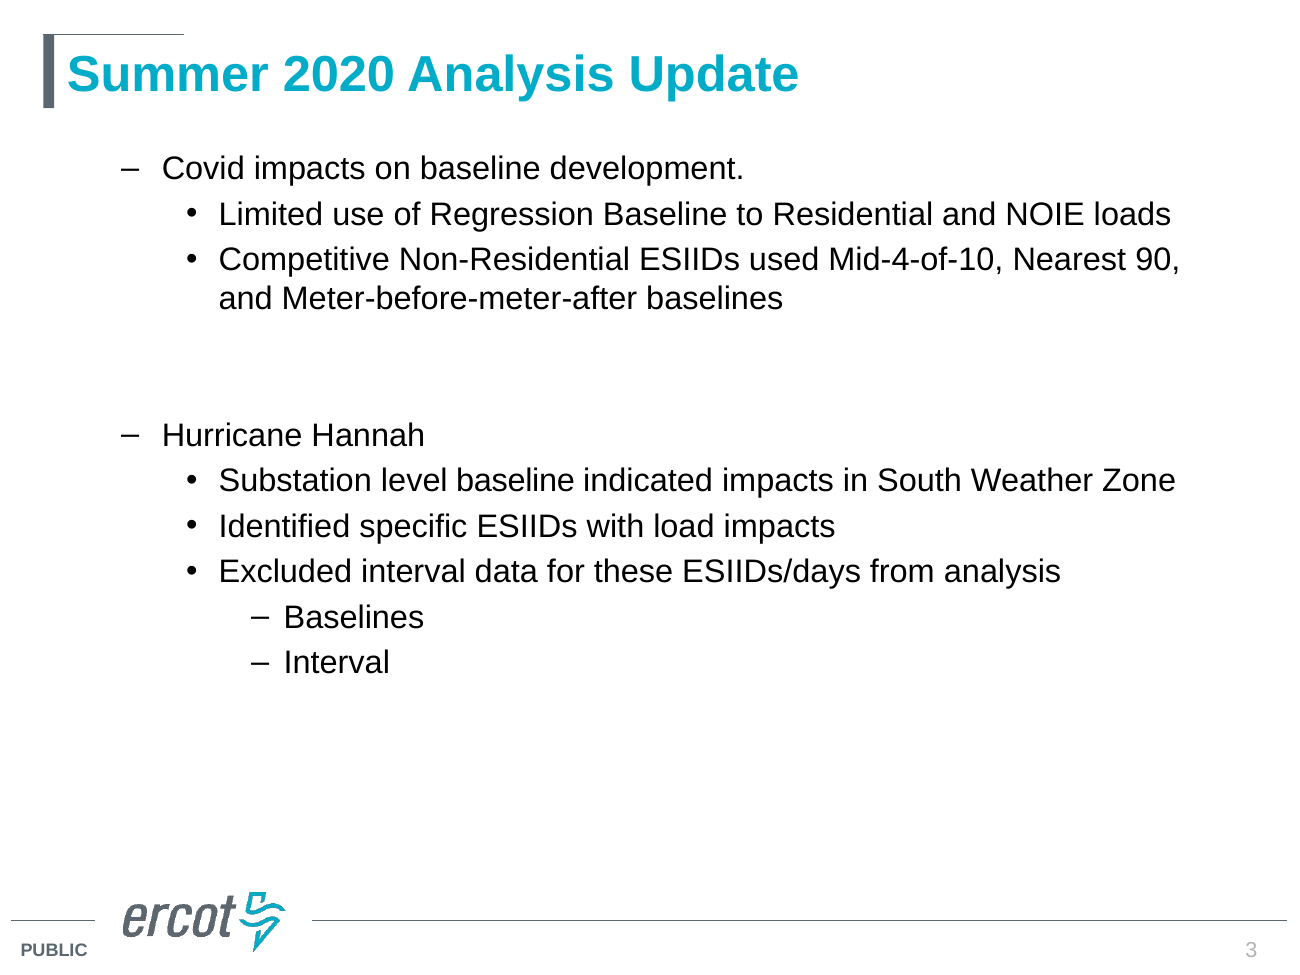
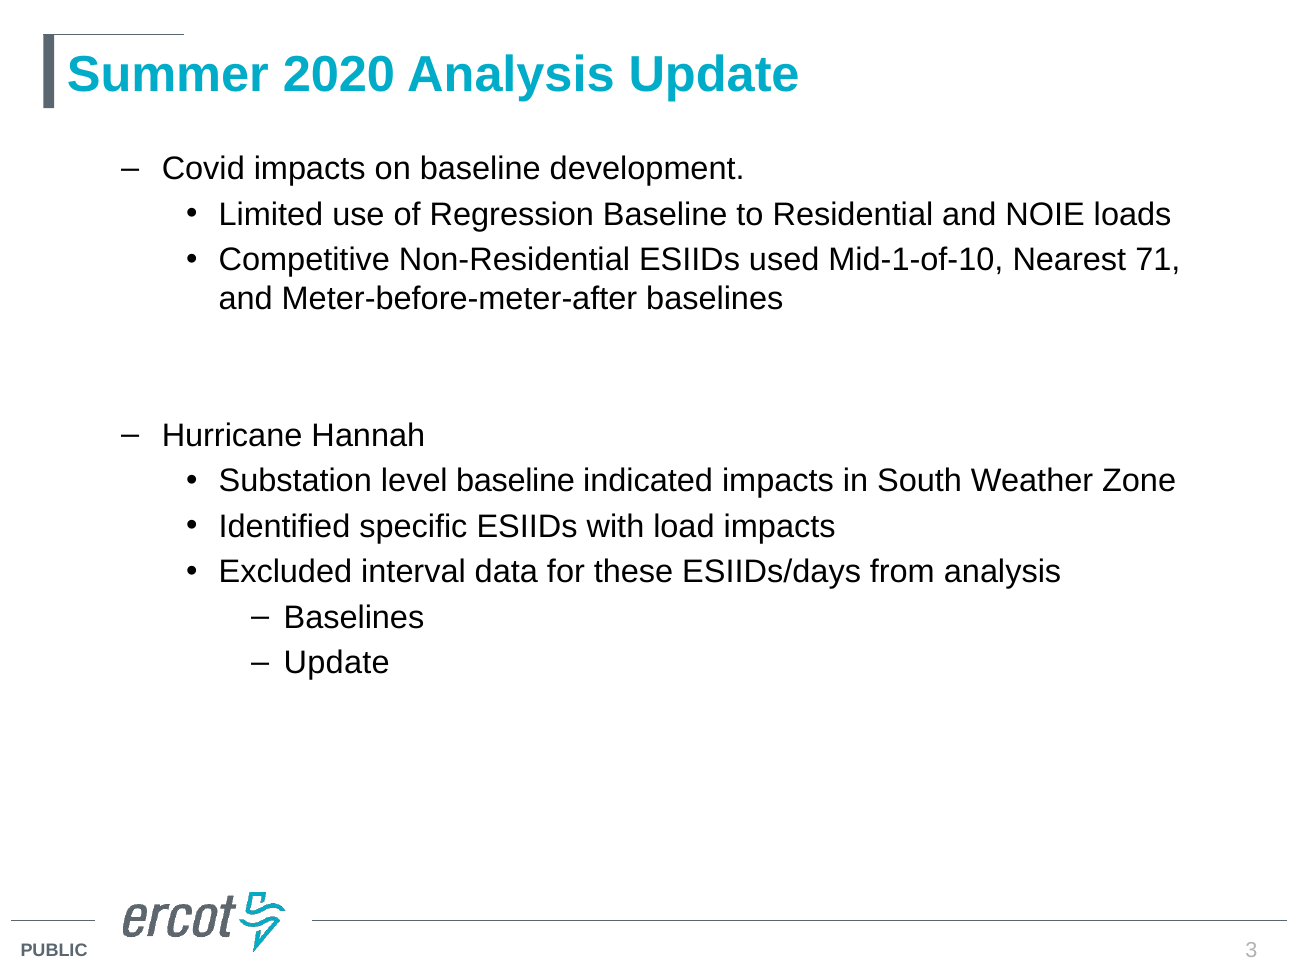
Mid-4-of-10: Mid-4-of-10 -> Mid-1-of-10
90: 90 -> 71
Interval at (337, 663): Interval -> Update
